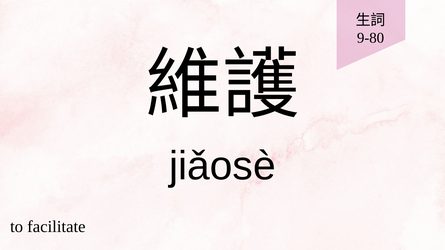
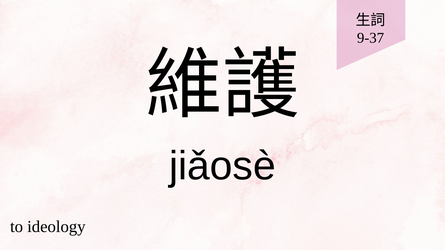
9-80: 9-80 -> 9-37
facilitate: facilitate -> ideology
